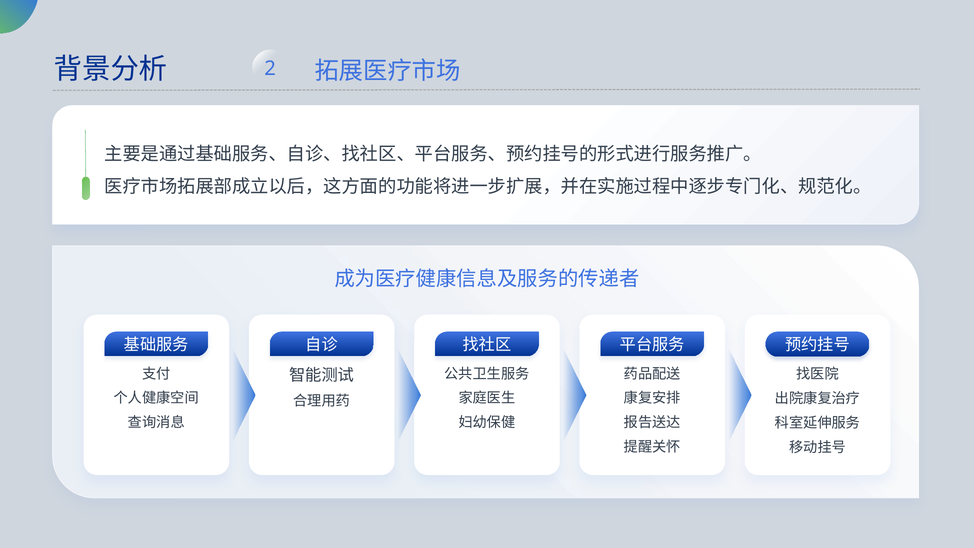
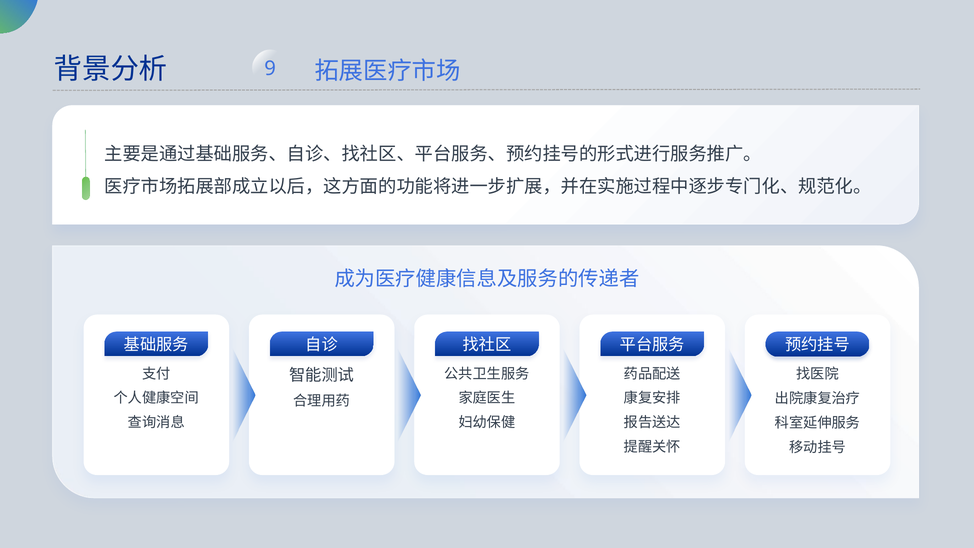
2: 2 -> 9
